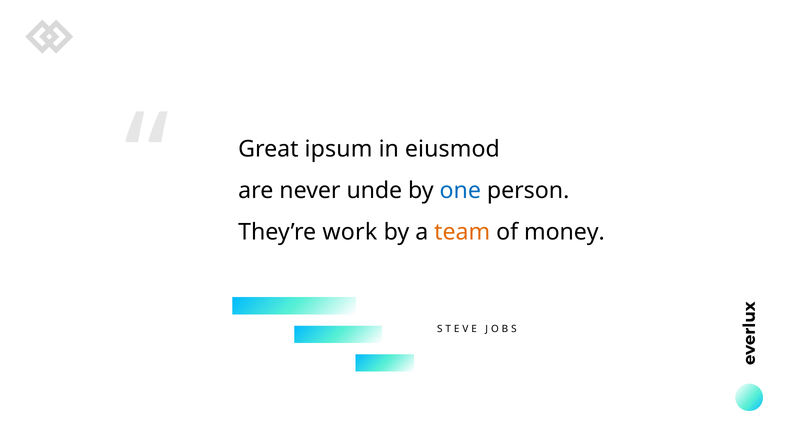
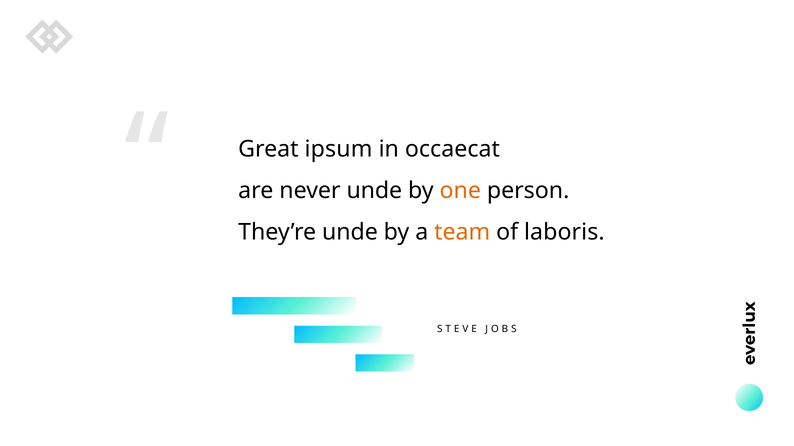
eiusmod: eiusmod -> occaecat
one colour: blue -> orange
They’re work: work -> unde
money: money -> laboris
